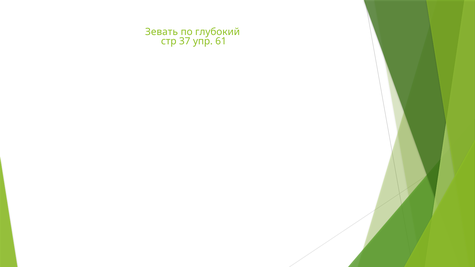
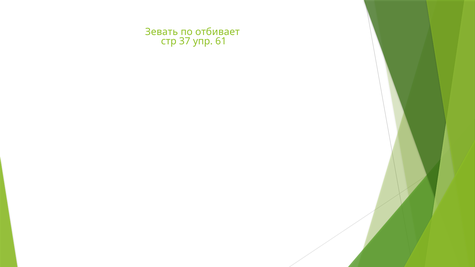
глубокий: глубокий -> отбивает
